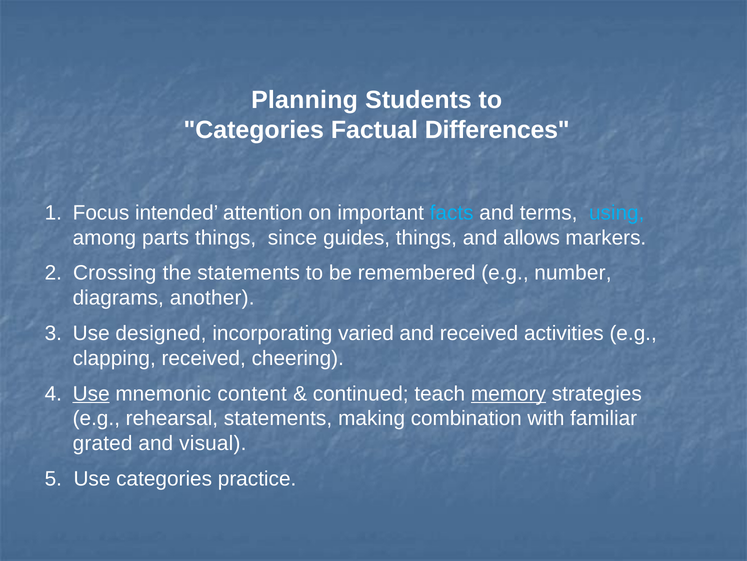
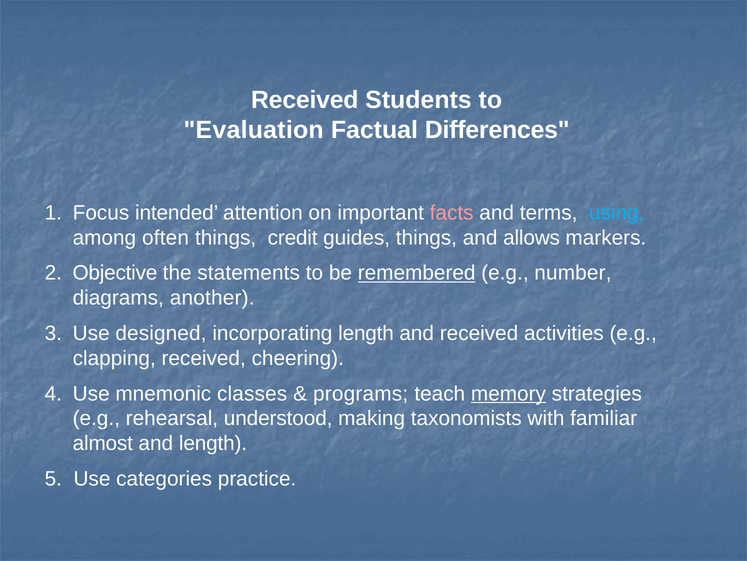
Planning at (305, 100): Planning -> Received
Categories at (254, 130): Categories -> Evaluation
facts colour: light blue -> pink
parts: parts -> often
since: since -> credit
Crossing: Crossing -> Objective
remembered underline: none -> present
incorporating varied: varied -> length
Use at (91, 393) underline: present -> none
content: content -> classes
continued: continued -> programs
rehearsal statements: statements -> understood
combination: combination -> taxonomists
grated: grated -> almost
and visual: visual -> length
